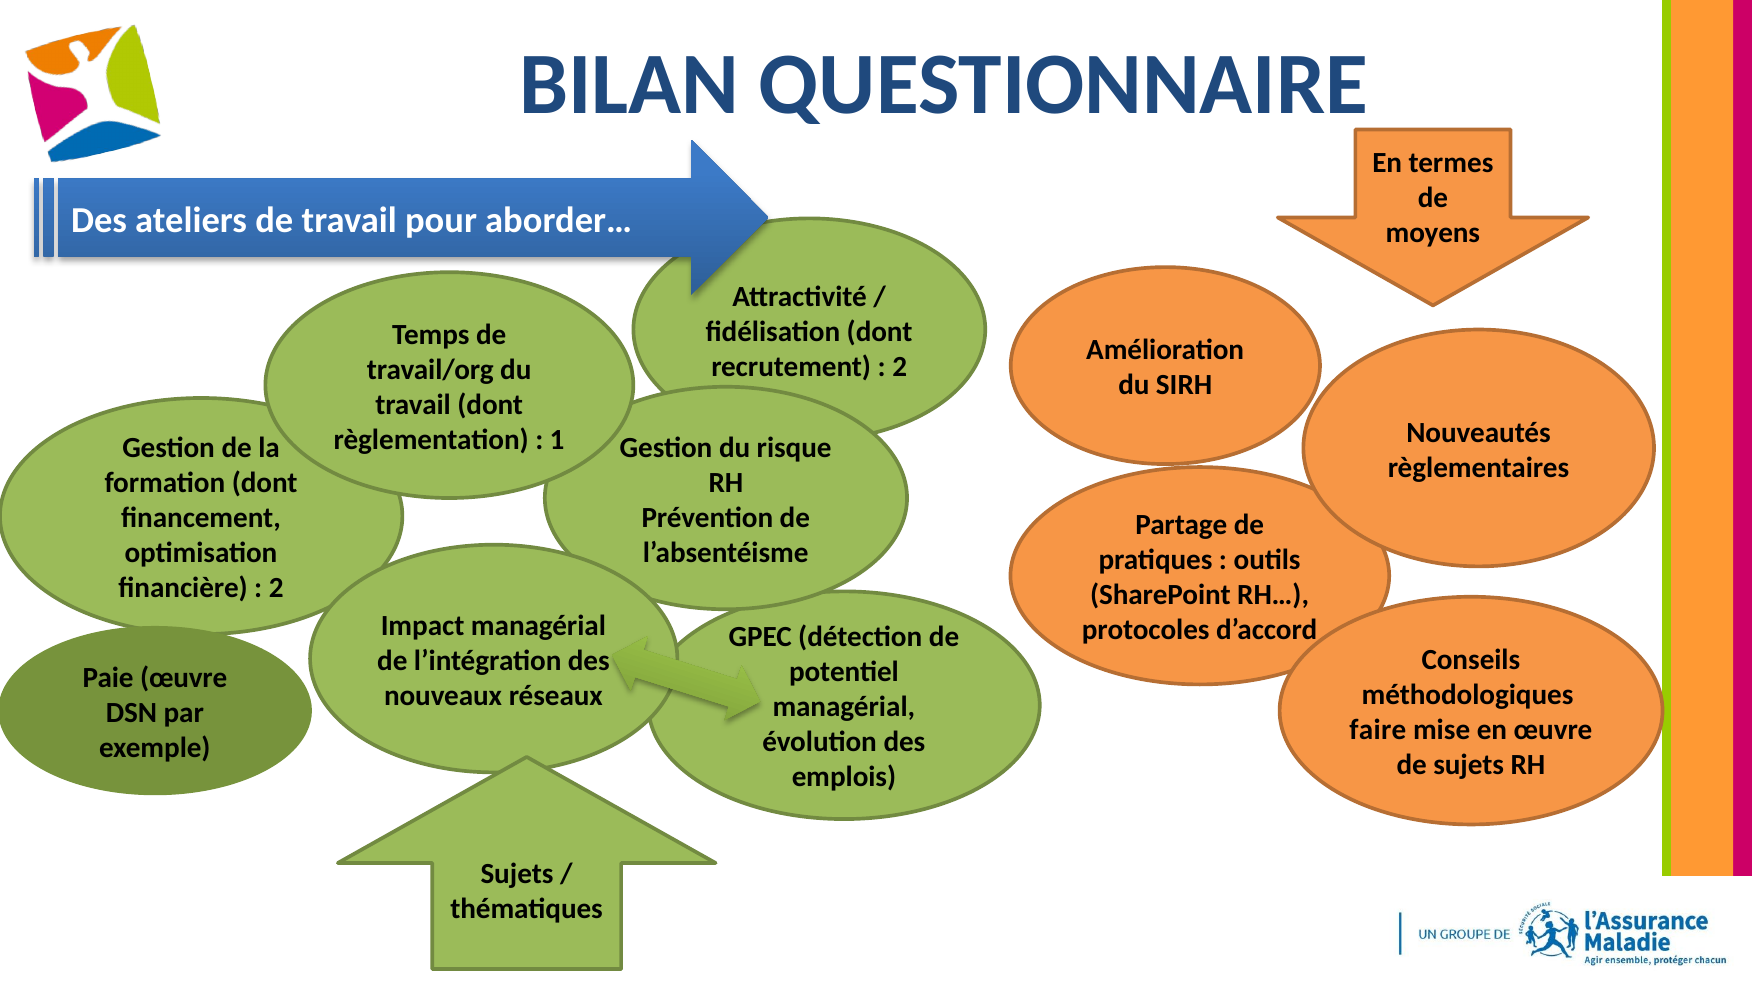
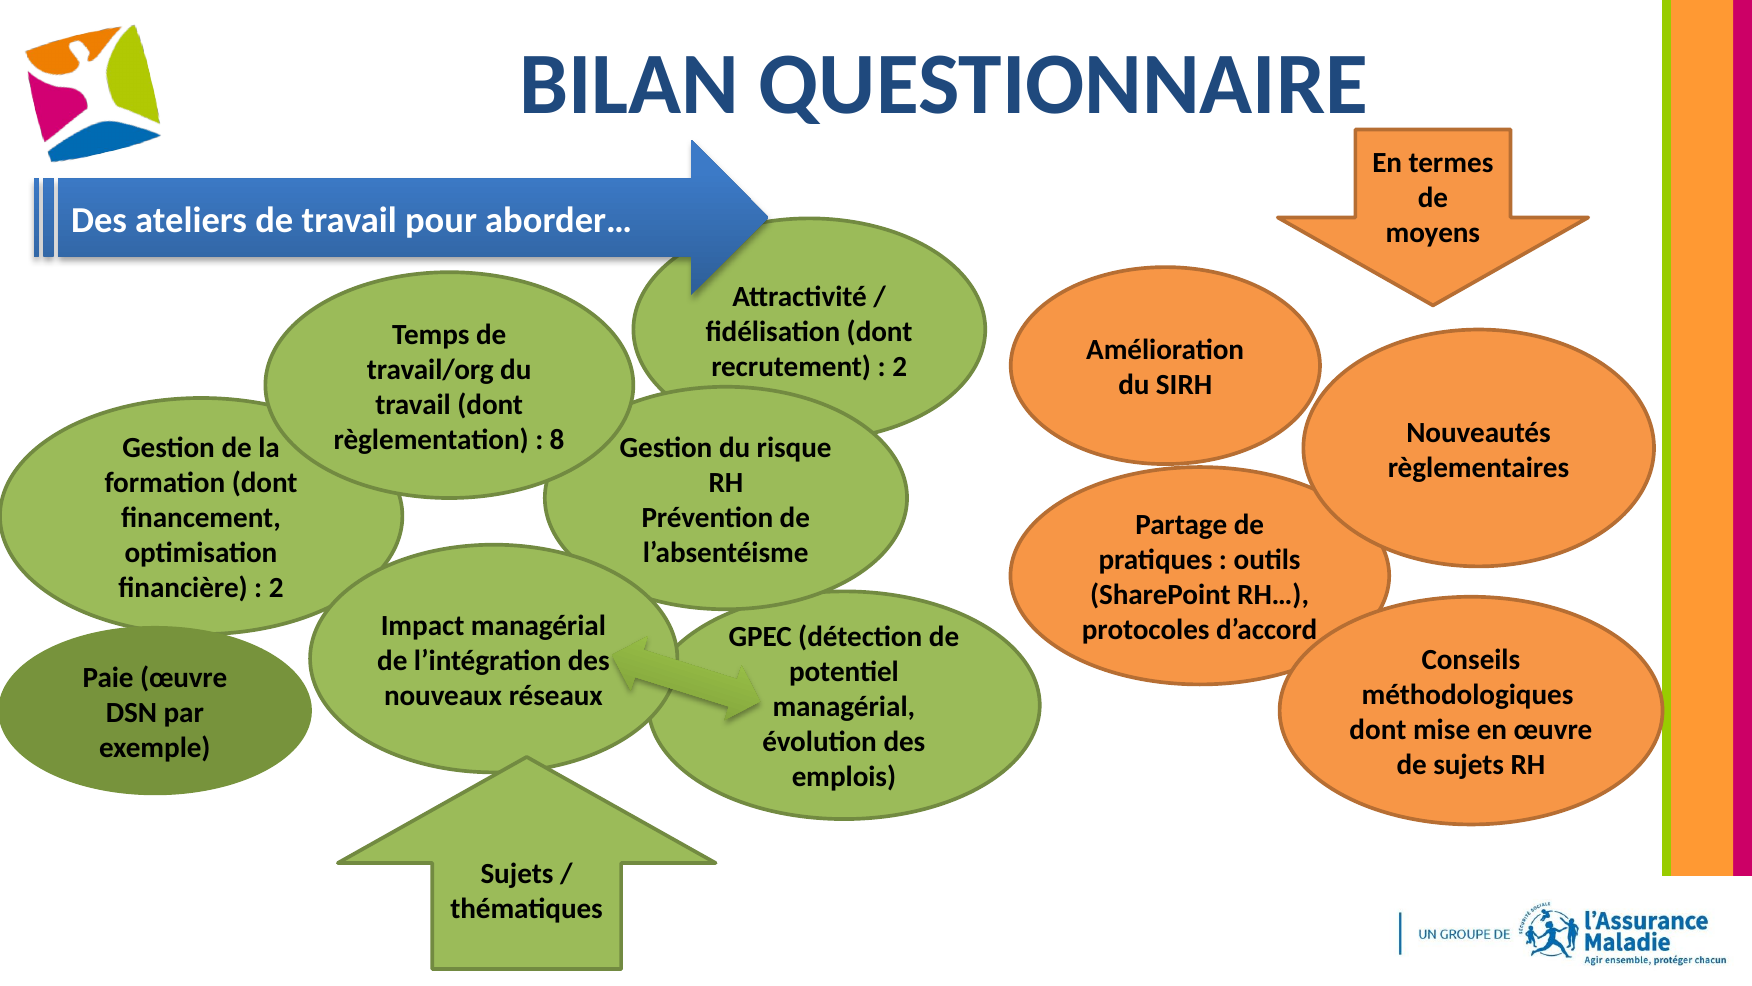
1: 1 -> 8
faire at (1378, 730): faire -> dont
